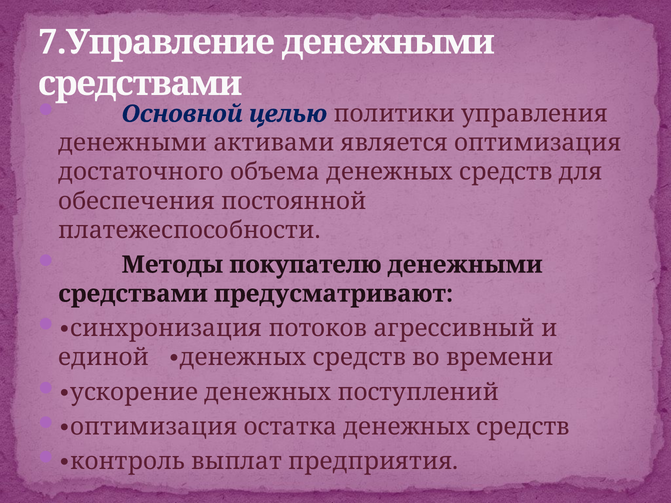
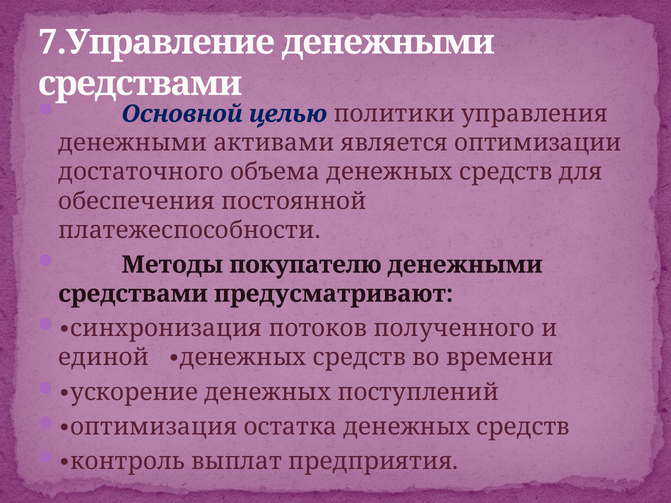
является оптимизация: оптимизация -> оптимизации
агрессивный: агрессивный -> полученного
